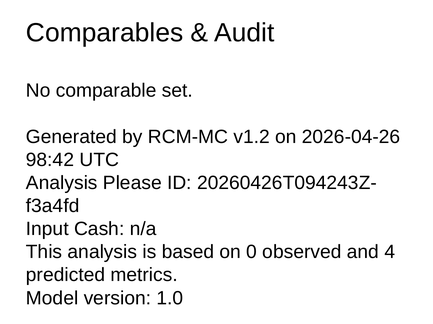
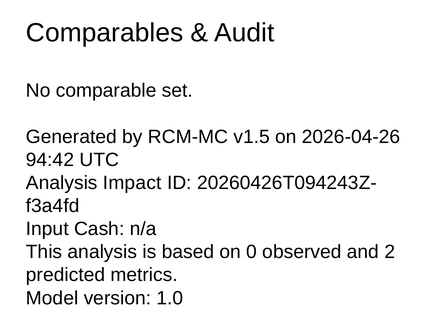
v1.2: v1.2 -> v1.5
98:42: 98:42 -> 94:42
Please: Please -> Impact
4: 4 -> 2
